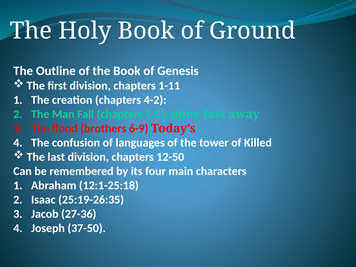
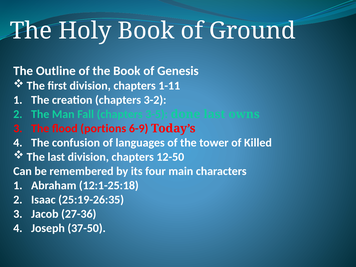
4-2: 4-2 -> 3-2
away: away -> owns
brothers: brothers -> portions
